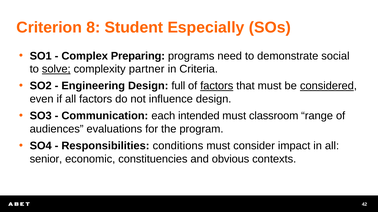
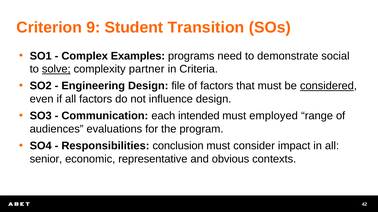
8: 8 -> 9
Especially: Especially -> Transition
Preparing: Preparing -> Examples
full: full -> file
factors at (217, 86) underline: present -> none
classroom: classroom -> employed
conditions: conditions -> conclusion
constituencies: constituencies -> representative
